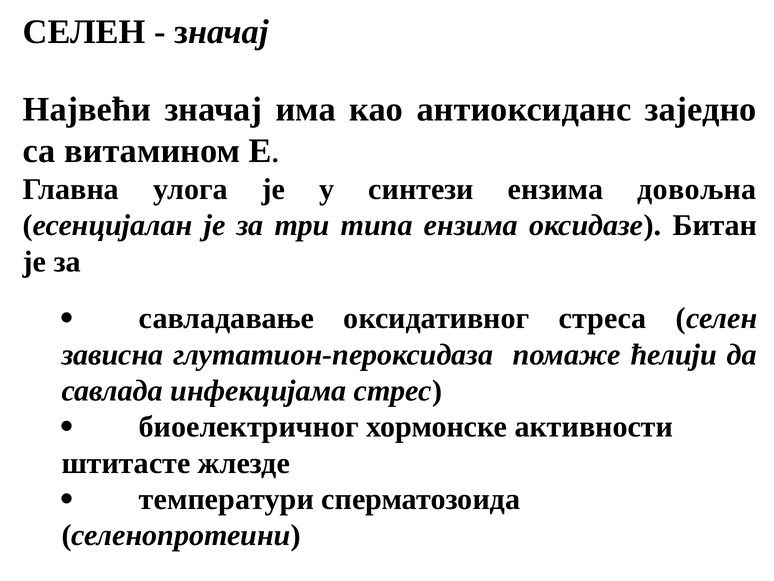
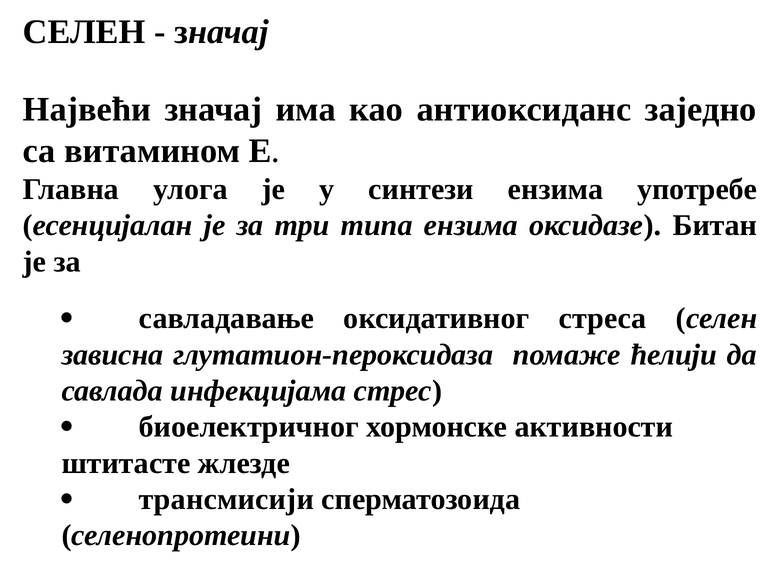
довољна: довољна -> употребе
температури: температури -> трансмисији
